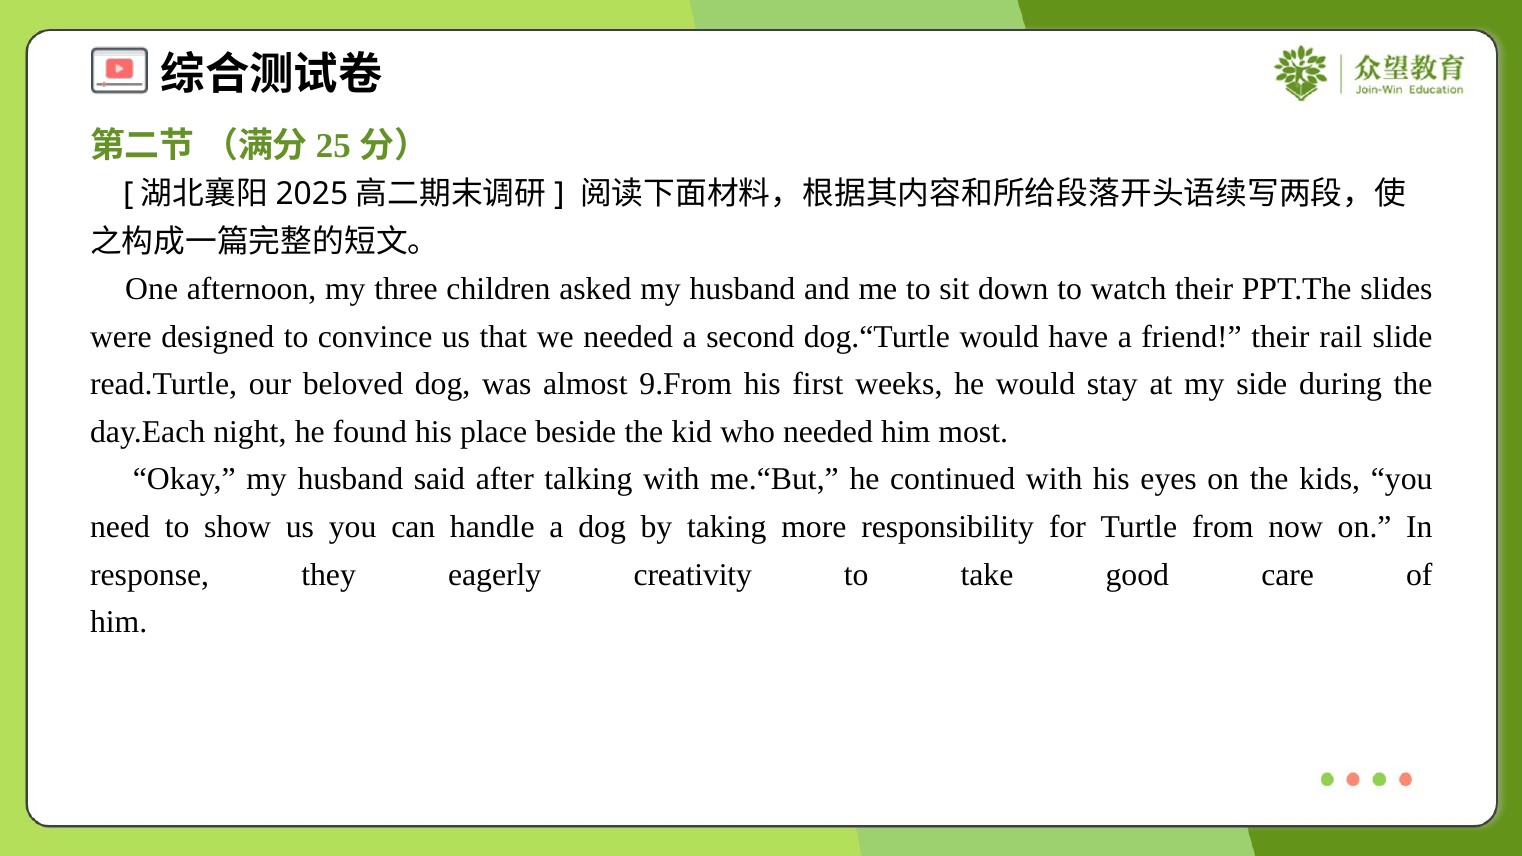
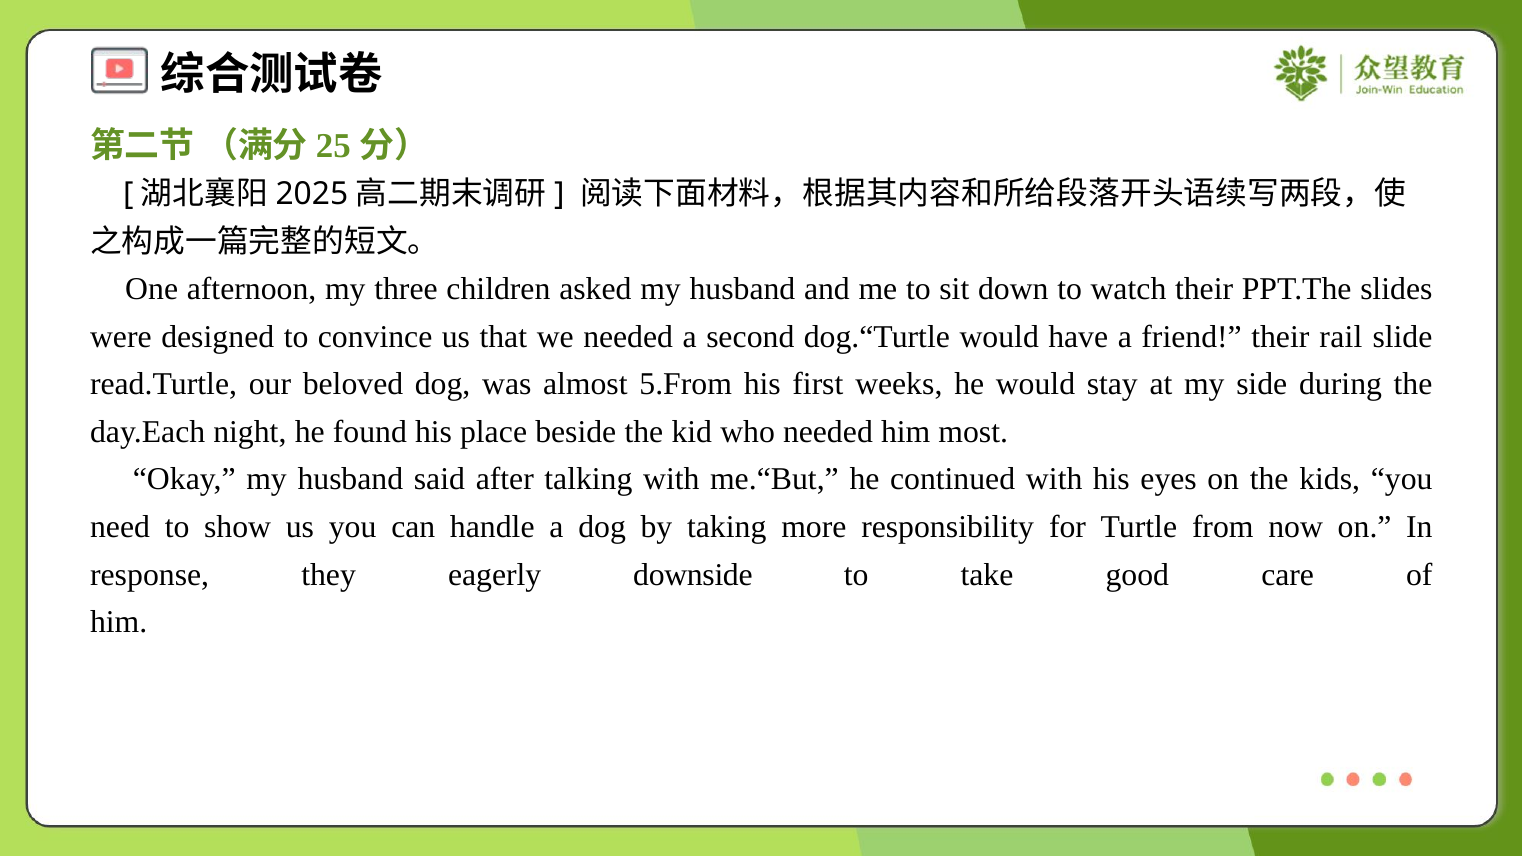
9.From: 9.From -> 5.From
creativity: creativity -> downside
